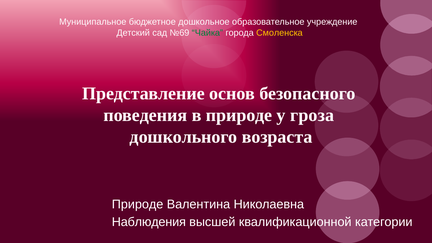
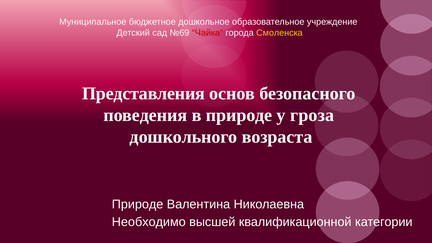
Чайка colour: green -> red
Представление: Представление -> Представления
Наблюдения: Наблюдения -> Необходимо
